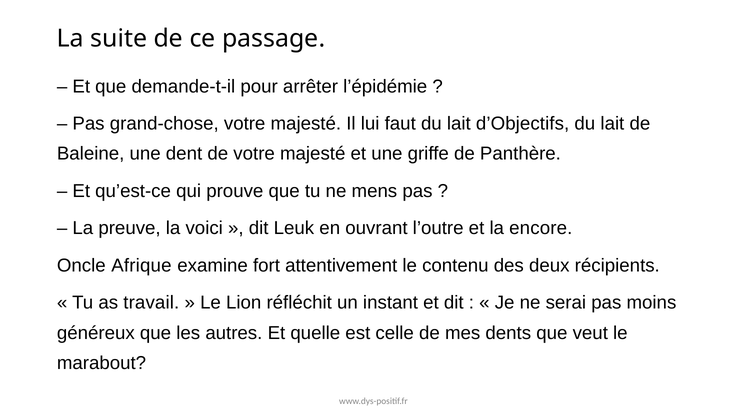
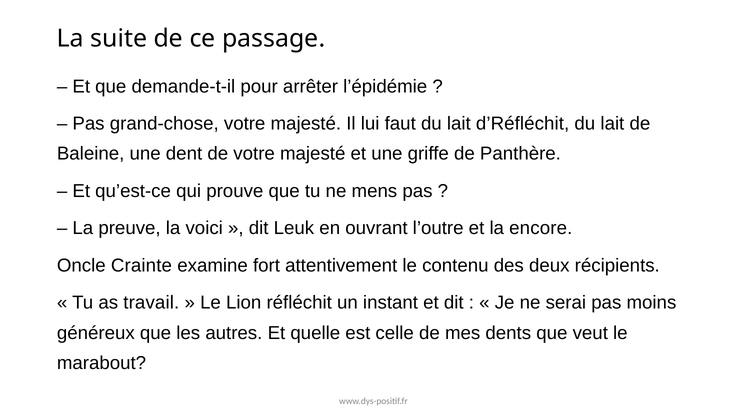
d’Objectifs: d’Objectifs -> d’Réfléchit
Afrique: Afrique -> Crainte
